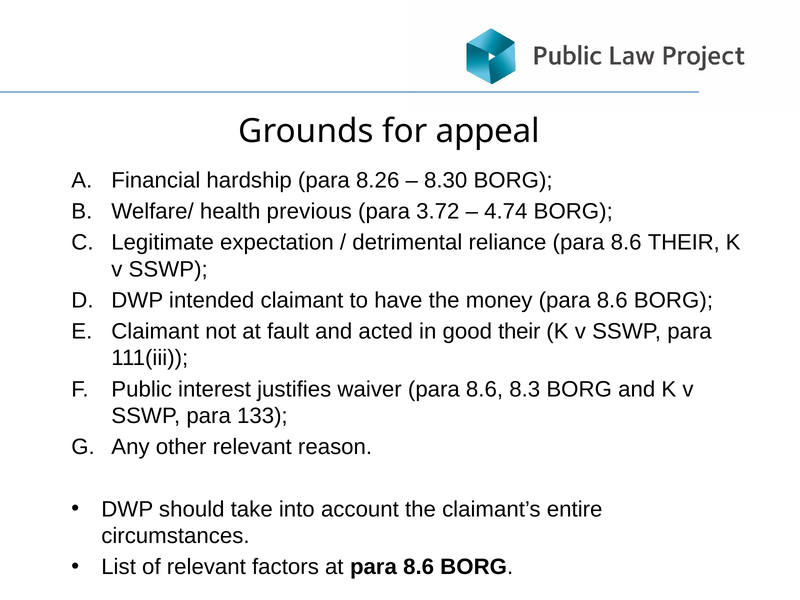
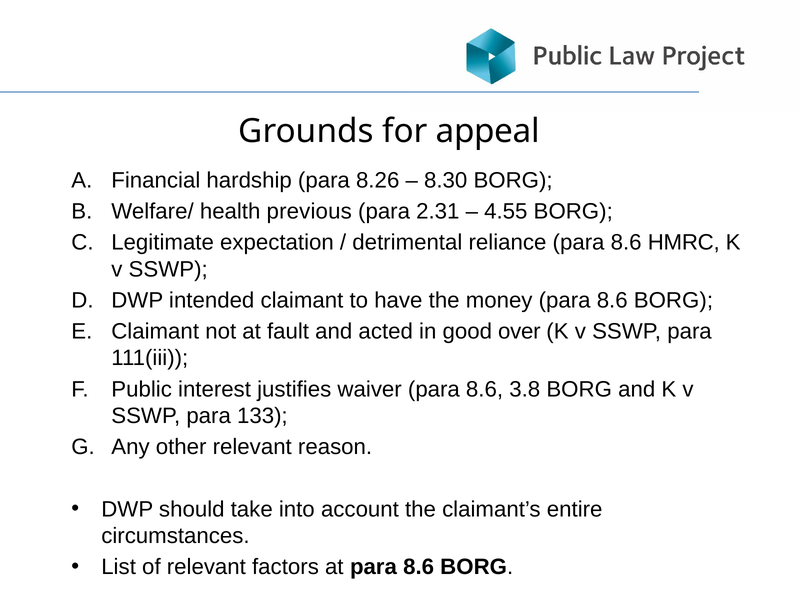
3.72: 3.72 -> 2.31
4.74: 4.74 -> 4.55
8.6 THEIR: THEIR -> HMRC
good their: their -> over
8.3: 8.3 -> 3.8
